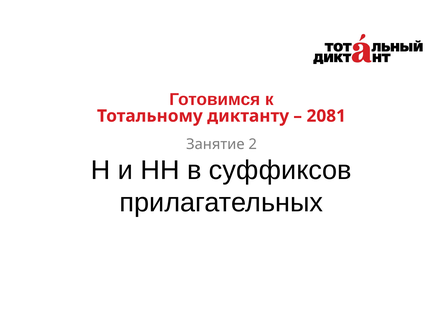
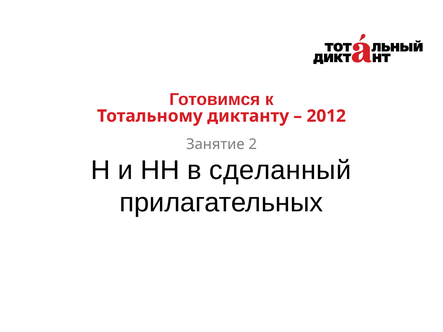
2081: 2081 -> 2012
суффиксов: суффиксов -> сделанный
